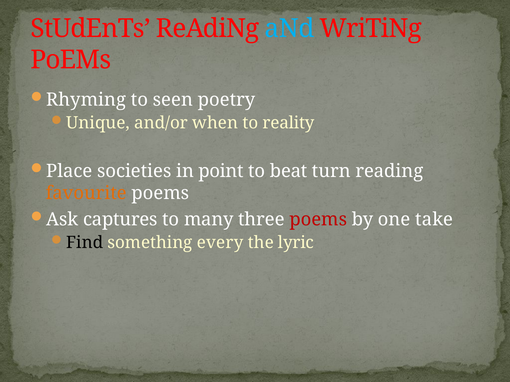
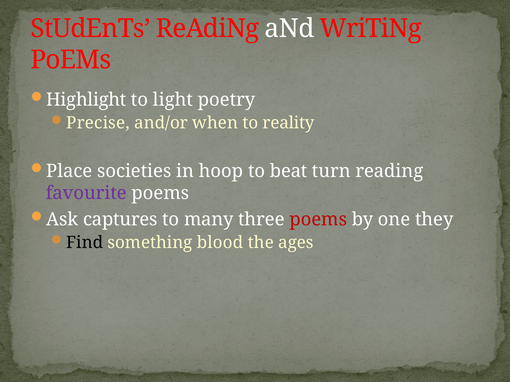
aNd colour: light blue -> white
Rhyming: Rhyming -> Highlight
seen: seen -> light
Unique: Unique -> Precise
point: point -> hoop
favourite colour: orange -> purple
take: take -> they
every: every -> blood
lyric: lyric -> ages
